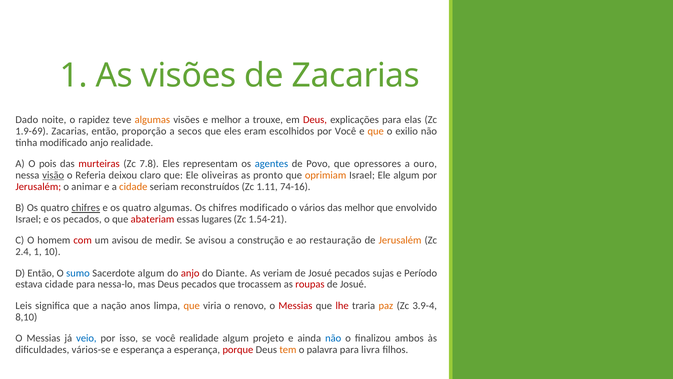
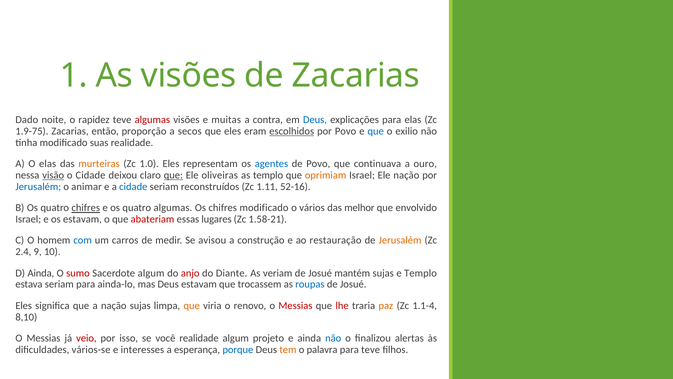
algumas at (152, 120) colour: orange -> red
e melhor: melhor -> muitas
trouxe: trouxe -> contra
Deus at (315, 120) colour: red -> blue
1.9-69: 1.9-69 -> 1.9-75
escolhidos underline: none -> present
por Você: Você -> Povo
que at (376, 131) colour: orange -> blue
modificado anjo: anjo -> suas
O pois: pois -> elas
murteiras colour: red -> orange
7.8: 7.8 -> 1.0
opressores: opressores -> continuava
o Referia: Referia -> Cidade
que at (173, 175) underline: none -> present
as pronto: pronto -> templo
Ele algum: algum -> nação
Jerusalém at (38, 187) colour: red -> blue
cidade at (133, 187) colour: orange -> blue
74-16: 74-16 -> 52-16
os pecados: pecados -> estavam
1.54-21: 1.54-21 -> 1.58-21
com colour: red -> blue
um avisou: avisou -> carros
2.4 1: 1 -> 9
D Então: Então -> Ainda
sumo colour: blue -> red
Josué pecados: pecados -> mantém
e Período: Período -> Templo
estava cidade: cidade -> seriam
nessa-lo: nessa-lo -> ainda-lo
Deus pecados: pecados -> estavam
roupas colour: red -> blue
Leis at (24, 305): Leis -> Eles
nação anos: anos -> sujas
3.9-4: 3.9-4 -> 1.1-4
veio colour: blue -> red
ambos: ambos -> alertas
e esperança: esperança -> interesses
porque colour: red -> blue
para livra: livra -> teve
